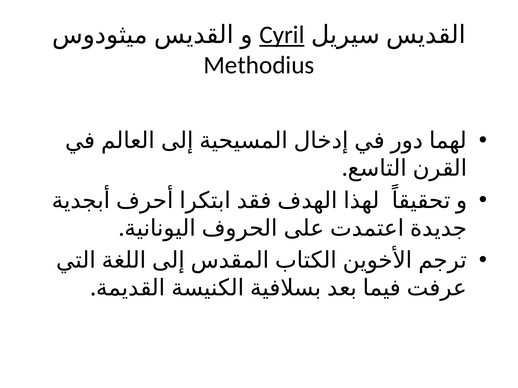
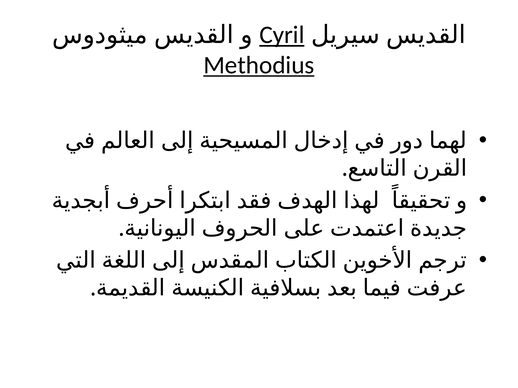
Methodius underline: none -> present
